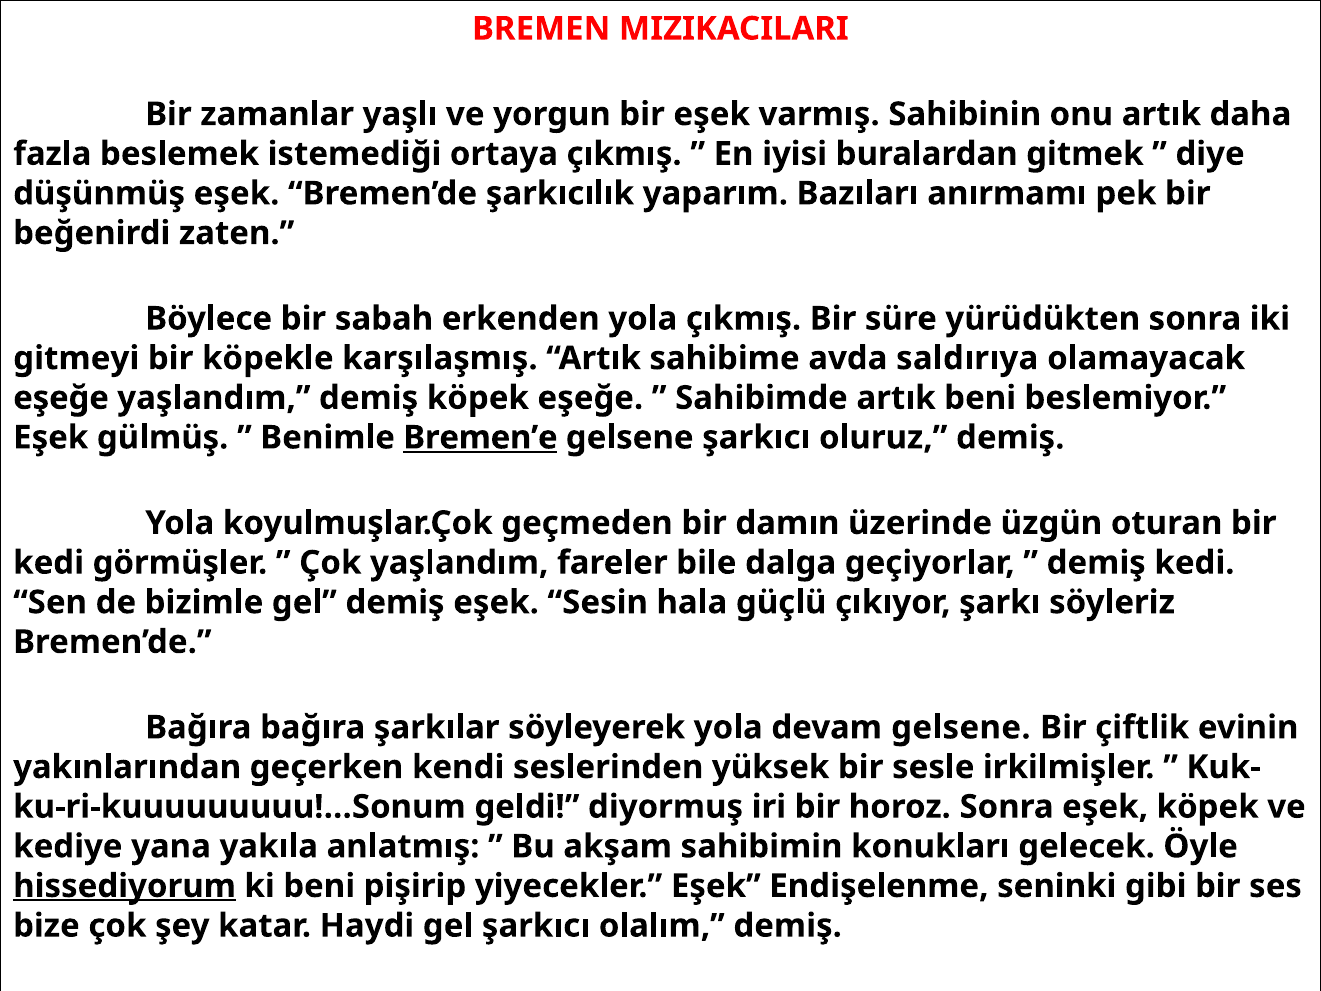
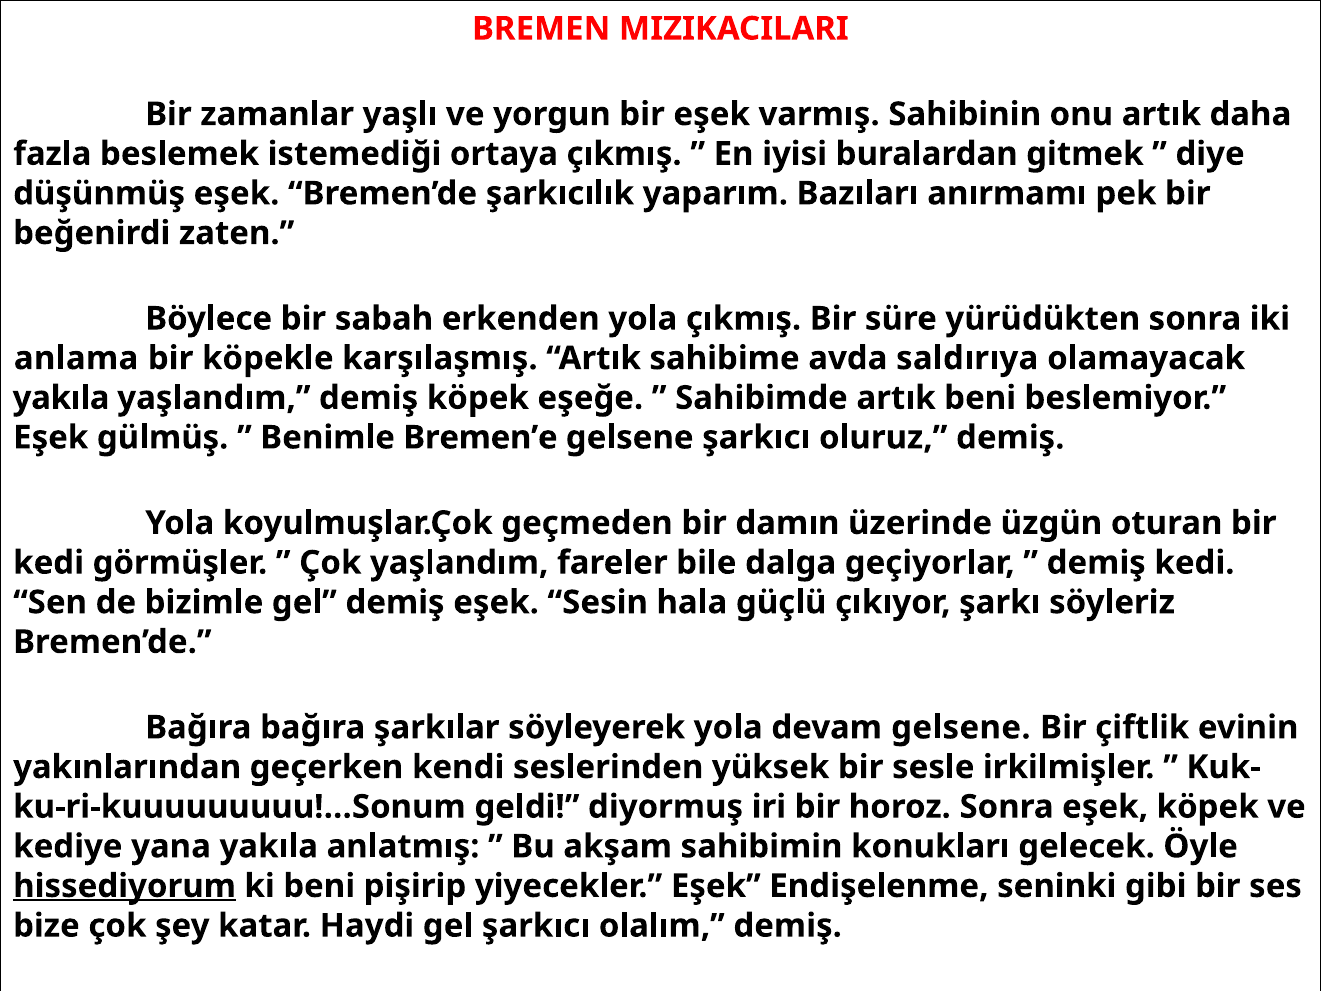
gitmeyi: gitmeyi -> anlama
eşeğe at (61, 398): eşeğe -> yakıla
Bremen’e underline: present -> none
